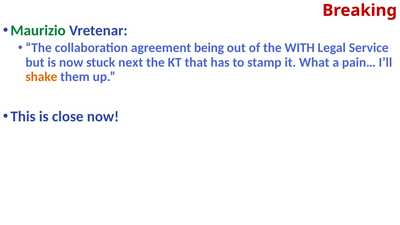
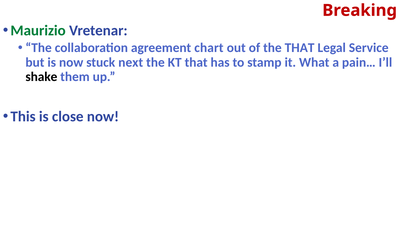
being: being -> chart
the WITH: WITH -> THAT
shake colour: orange -> black
